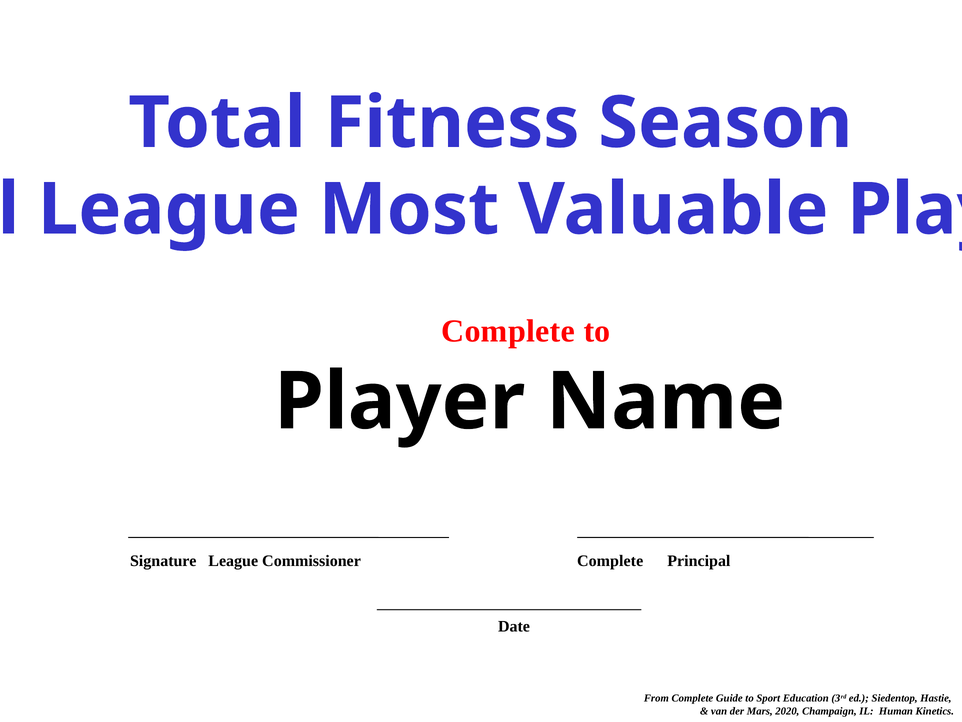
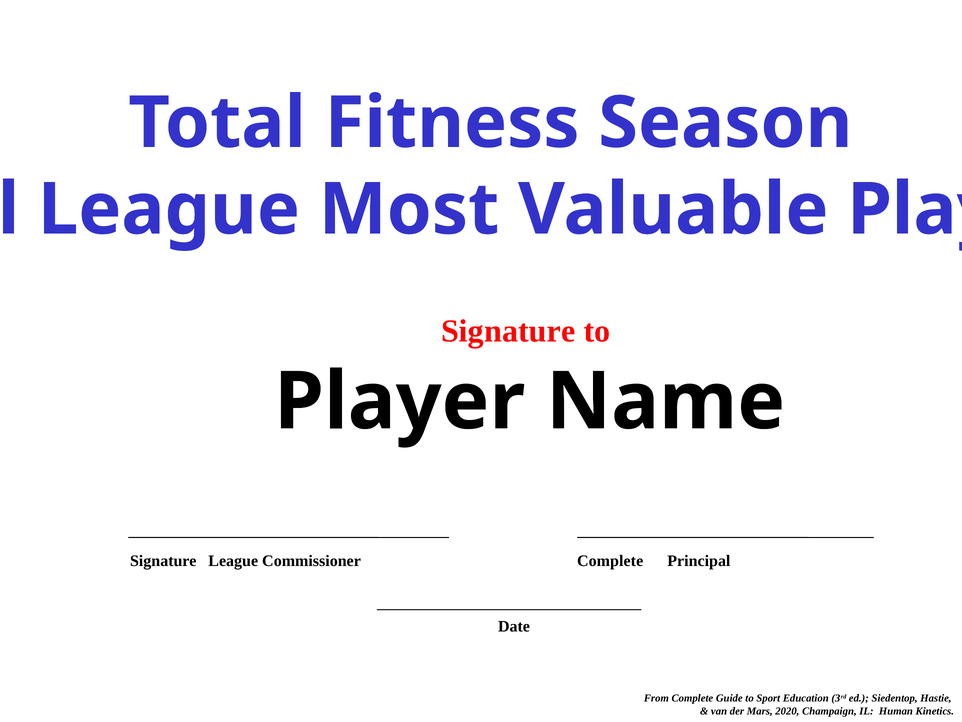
Complete at (508, 331): Complete -> Signature
